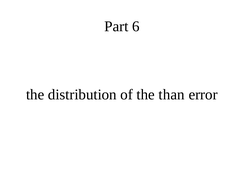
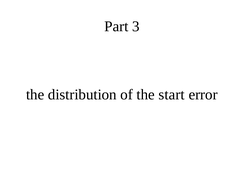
6: 6 -> 3
than: than -> start
